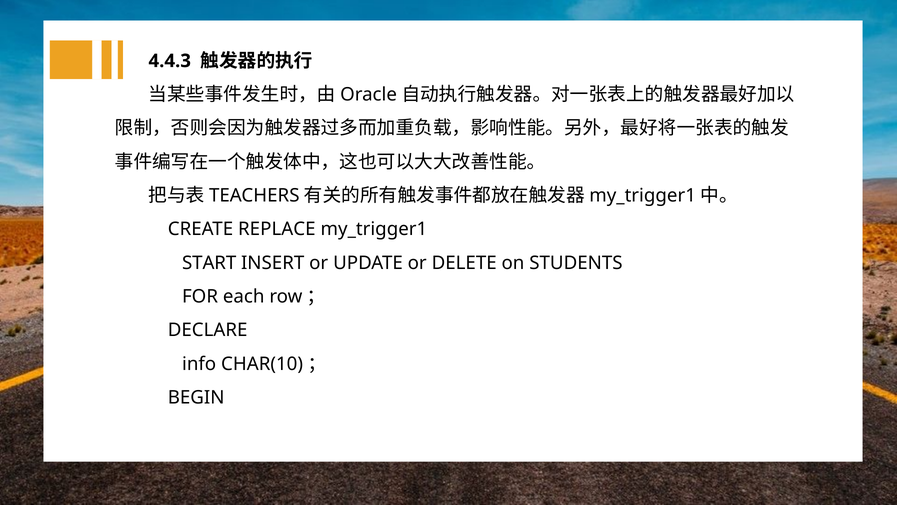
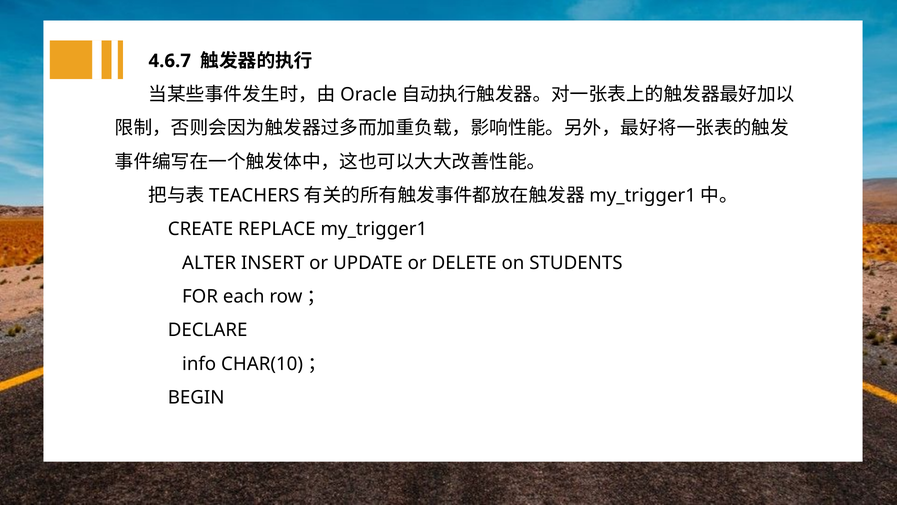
4.4.3: 4.4.3 -> 4.6.7
START: START -> ALTER
